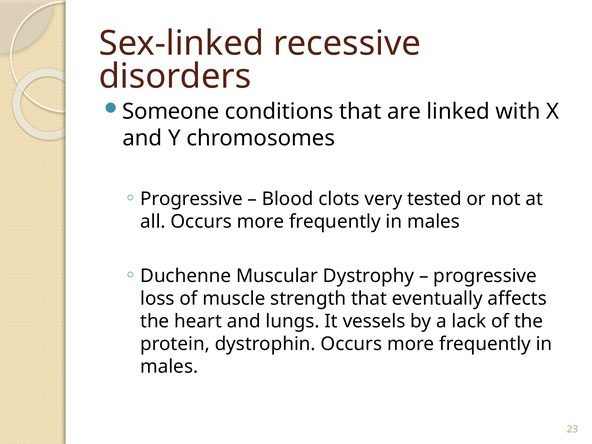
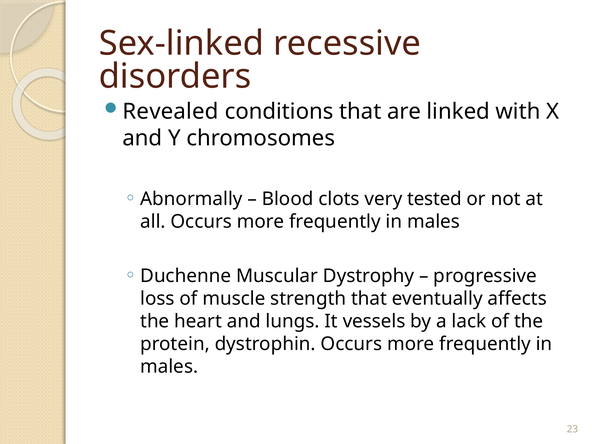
Someone: Someone -> Revealed
Progressive at (191, 199): Progressive -> Abnormally
